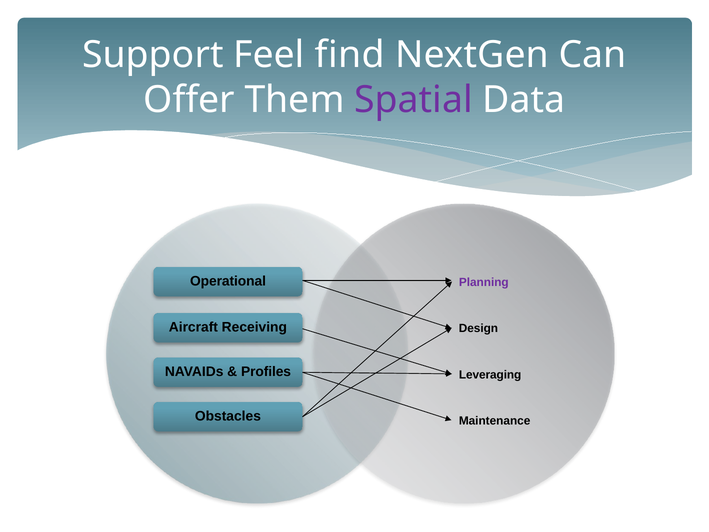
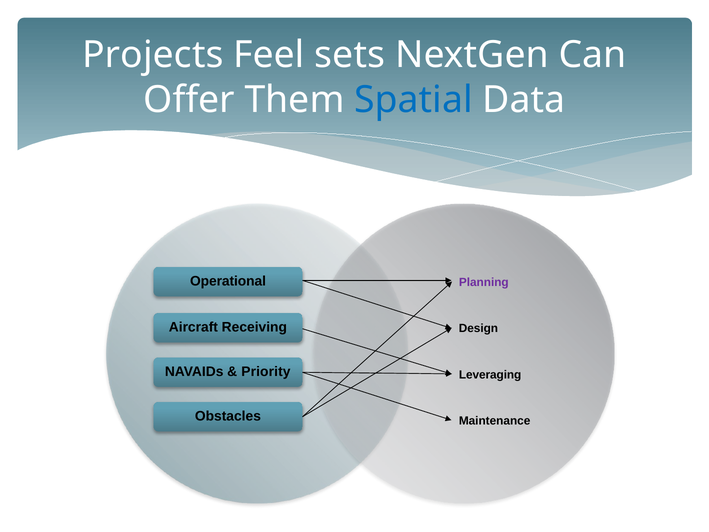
Support: Support -> Projects
find: find -> sets
Spatial colour: purple -> blue
Profiles: Profiles -> Priority
